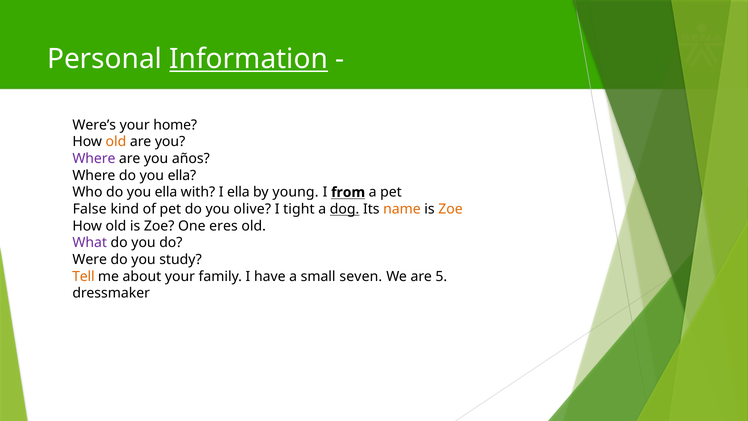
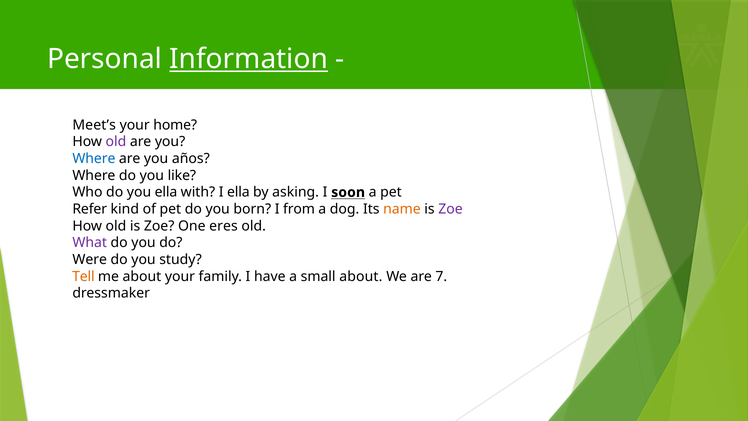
Were’s: Were’s -> Meet’s
old at (116, 142) colour: orange -> purple
Where at (94, 159) colour: purple -> blue
Where do you ella: ella -> like
young: young -> asking
from: from -> soon
False: False -> Refer
olive: olive -> born
tight: tight -> from
dog underline: present -> none
Zoe at (450, 209) colour: orange -> purple
small seven: seven -> about
5: 5 -> 7
